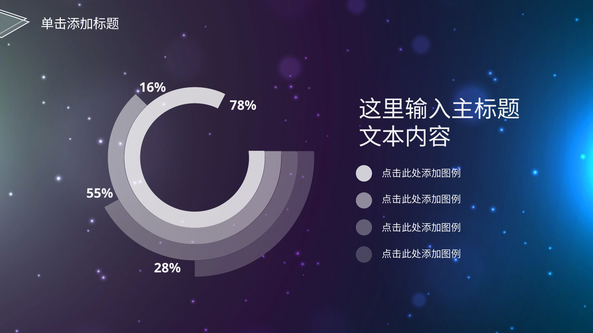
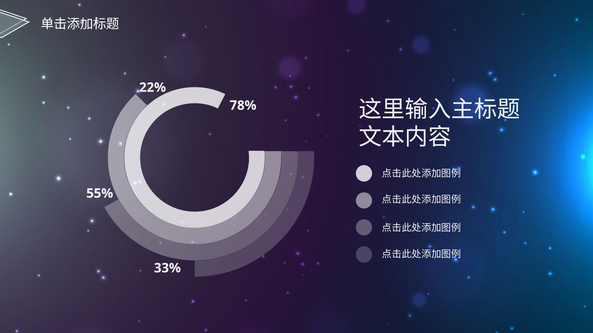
16%: 16% -> 22%
28%: 28% -> 33%
